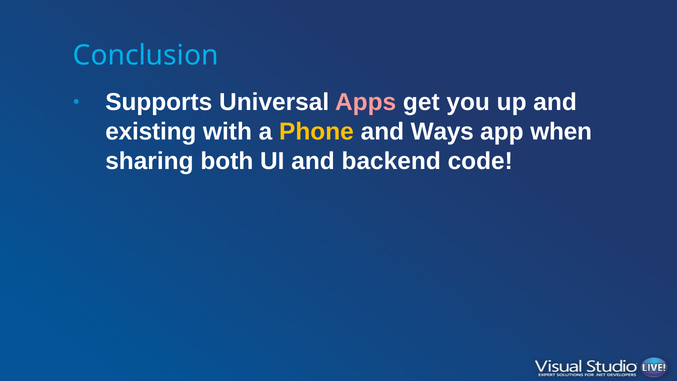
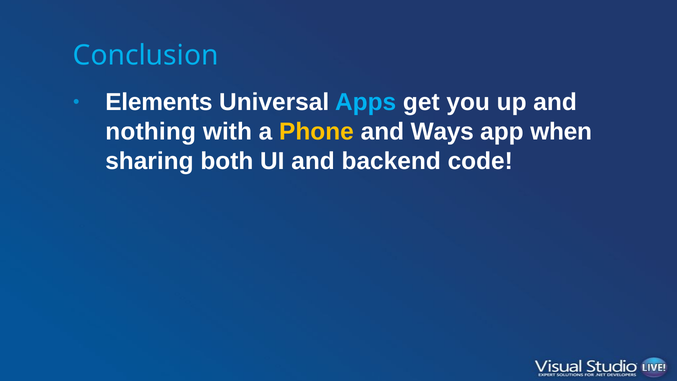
Supports: Supports -> Elements
Apps colour: pink -> light blue
existing: existing -> nothing
